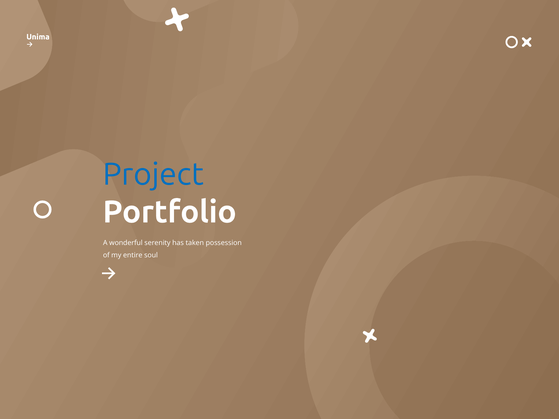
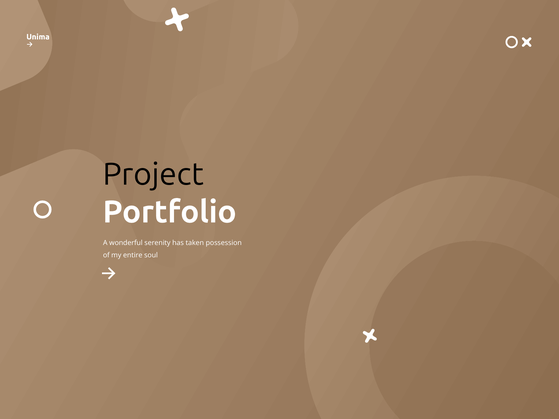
Project colour: blue -> black
